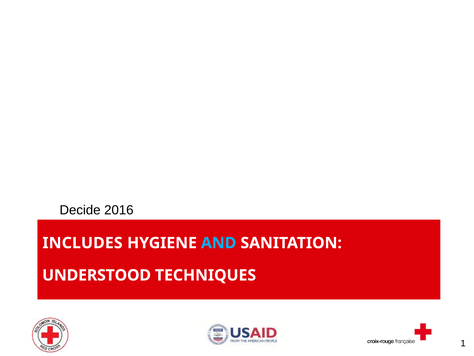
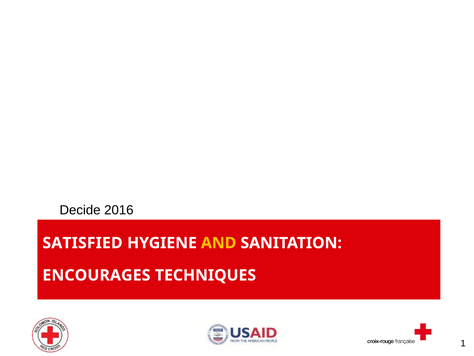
INCLUDES: INCLUDES -> SATISFIED
AND colour: light blue -> yellow
UNDERSTOOD: UNDERSTOOD -> ENCOURAGES
